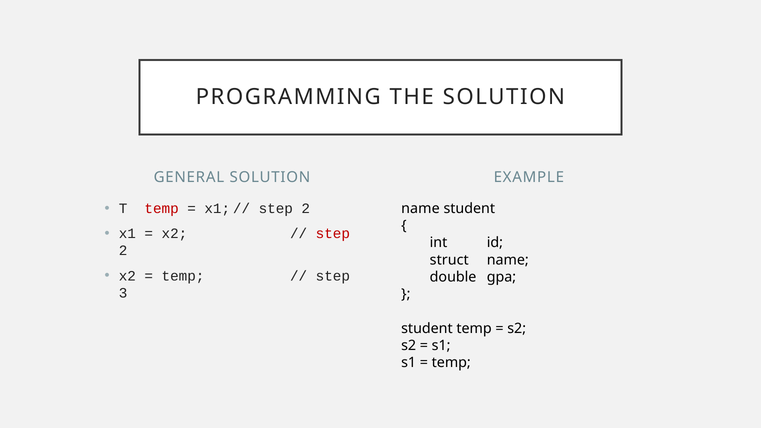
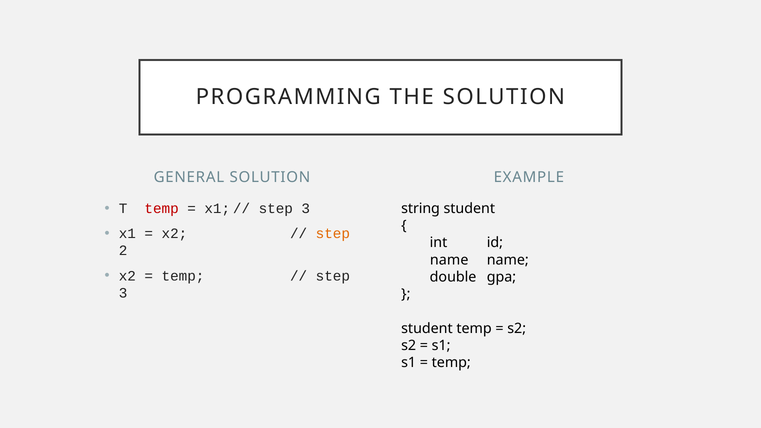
2 at (306, 209): 2 -> 3
name at (420, 209): name -> string
step at (333, 234) colour: red -> orange
struct at (449, 260): struct -> name
